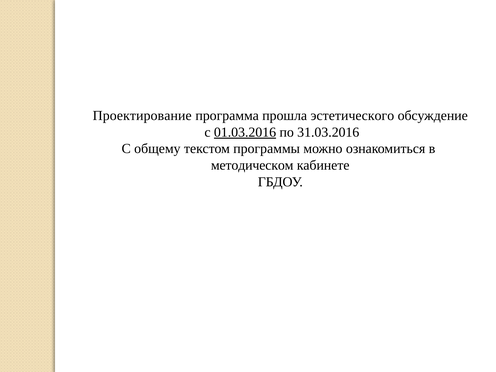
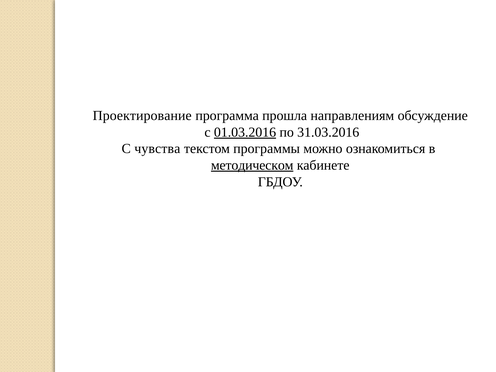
эстетического: эстетического -> направлениям
общему: общему -> чувства
методическом underline: none -> present
